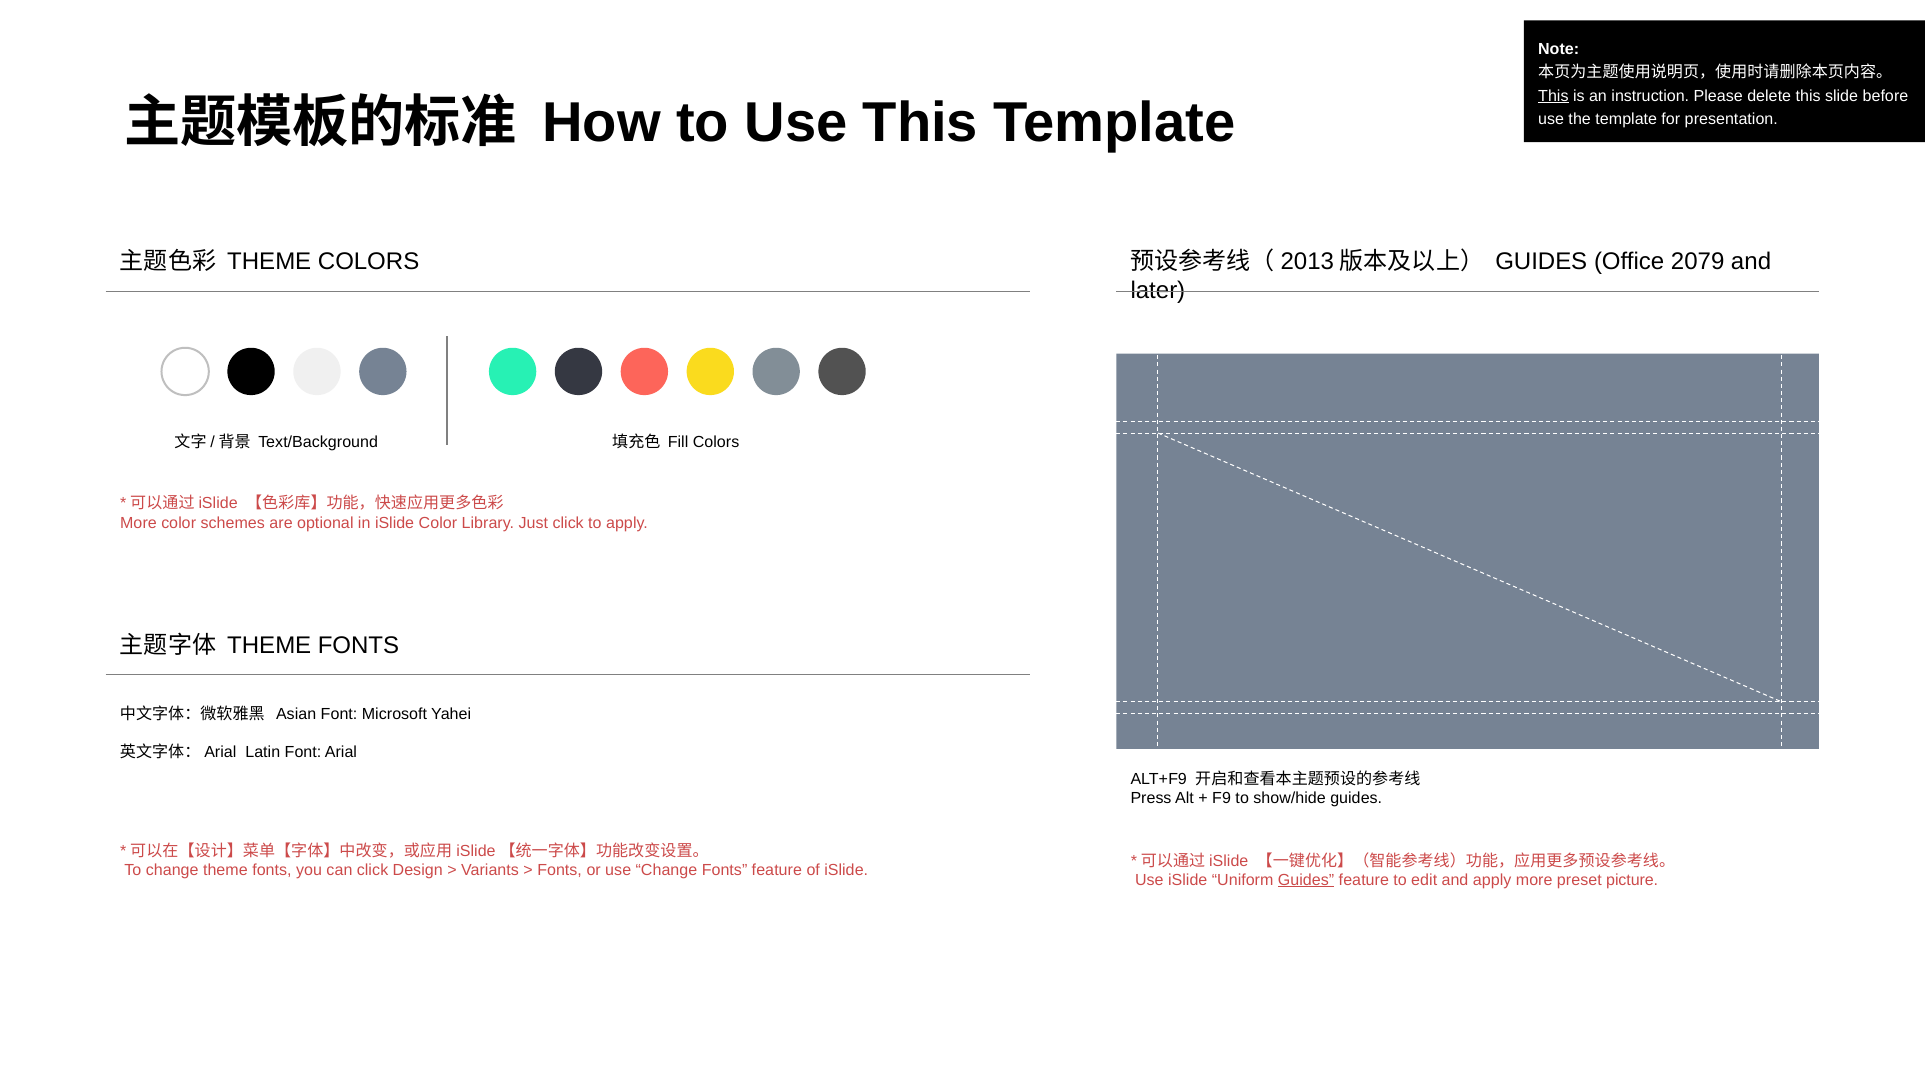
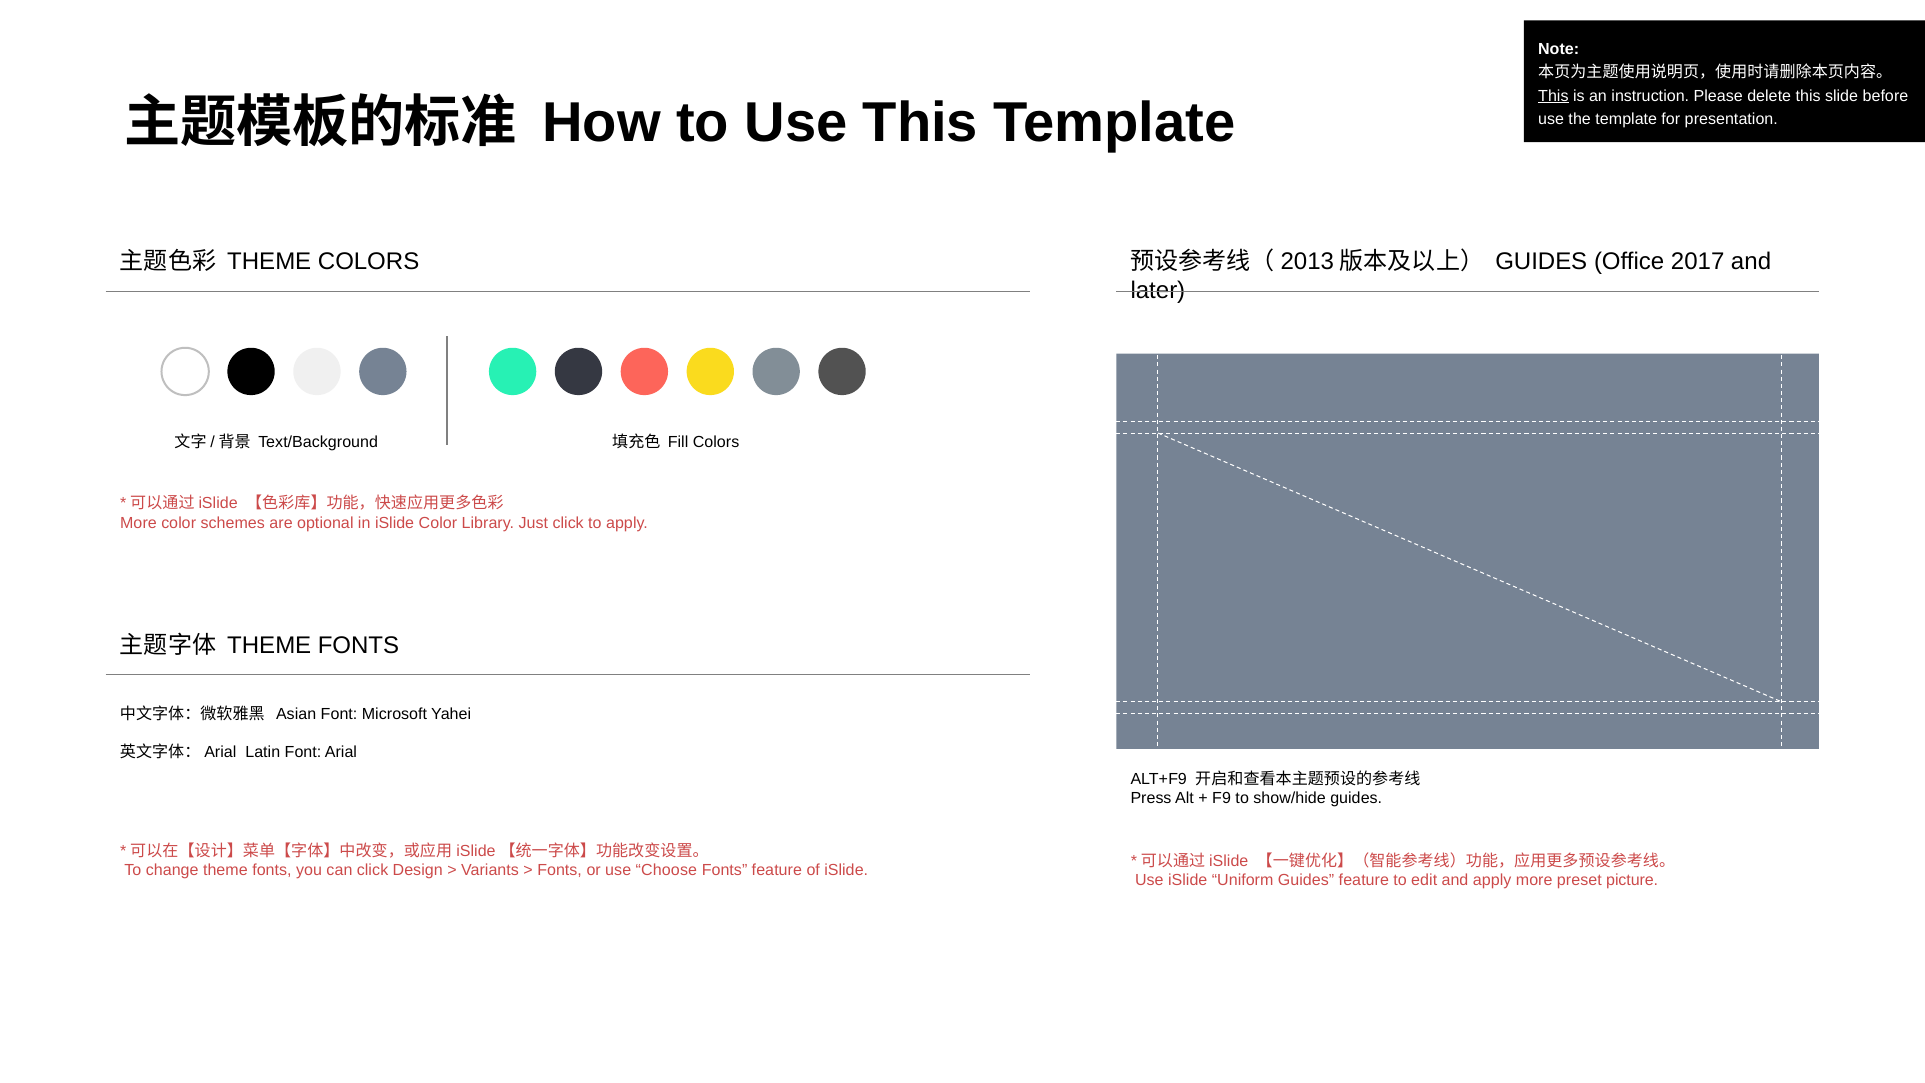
2079: 2079 -> 2017
use Change: Change -> Choose
Guides at (1306, 880) underline: present -> none
